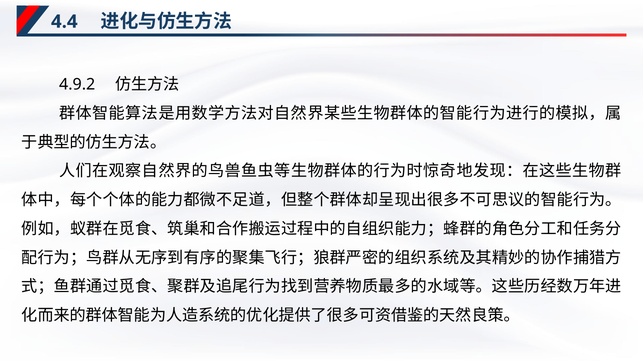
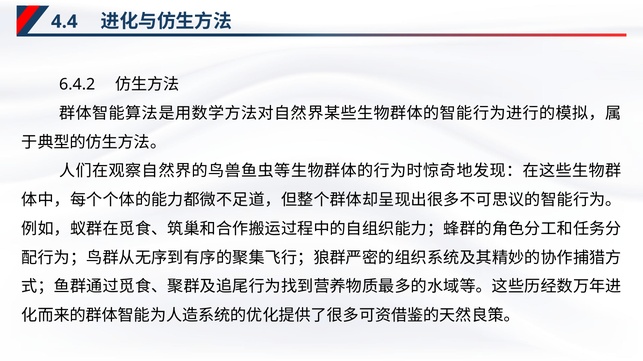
4.9.2: 4.9.2 -> 6.4.2
